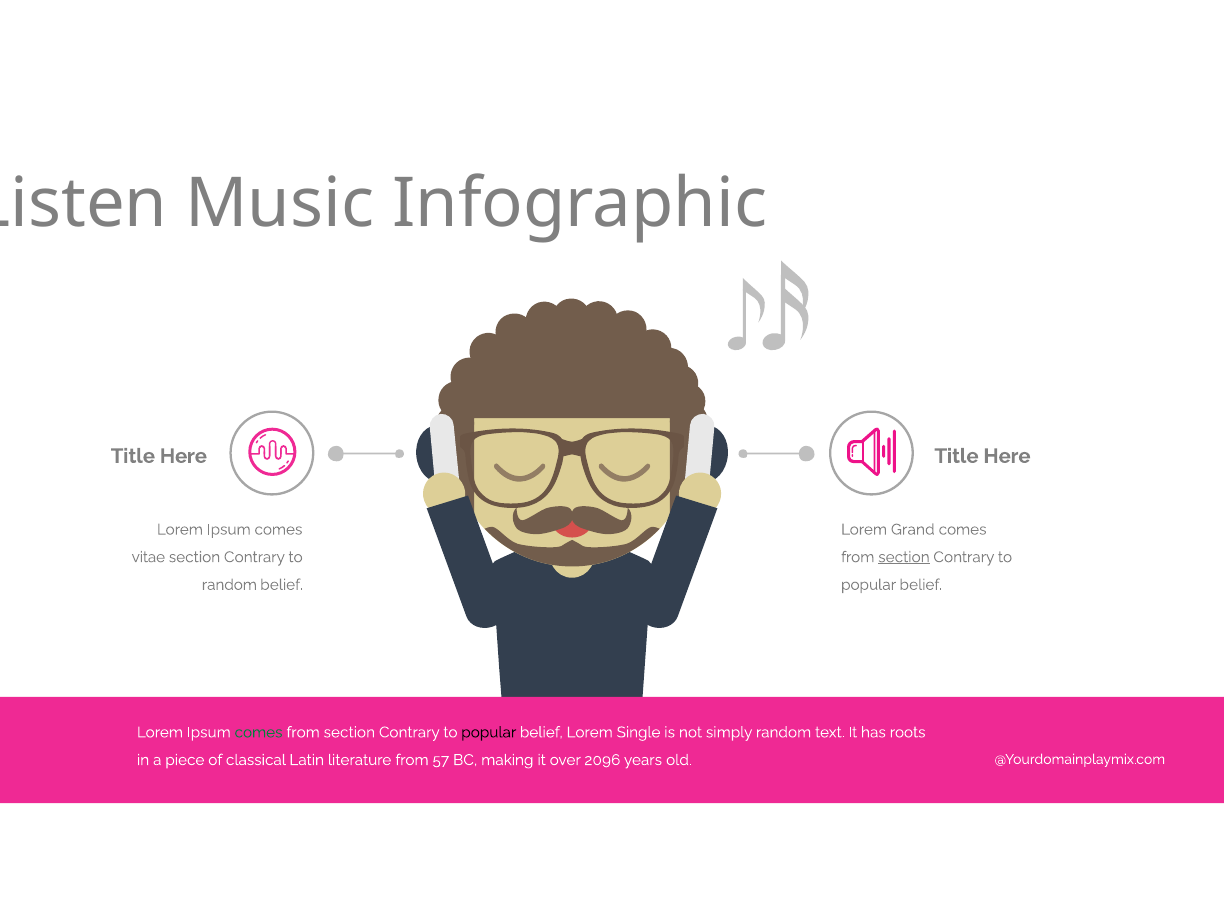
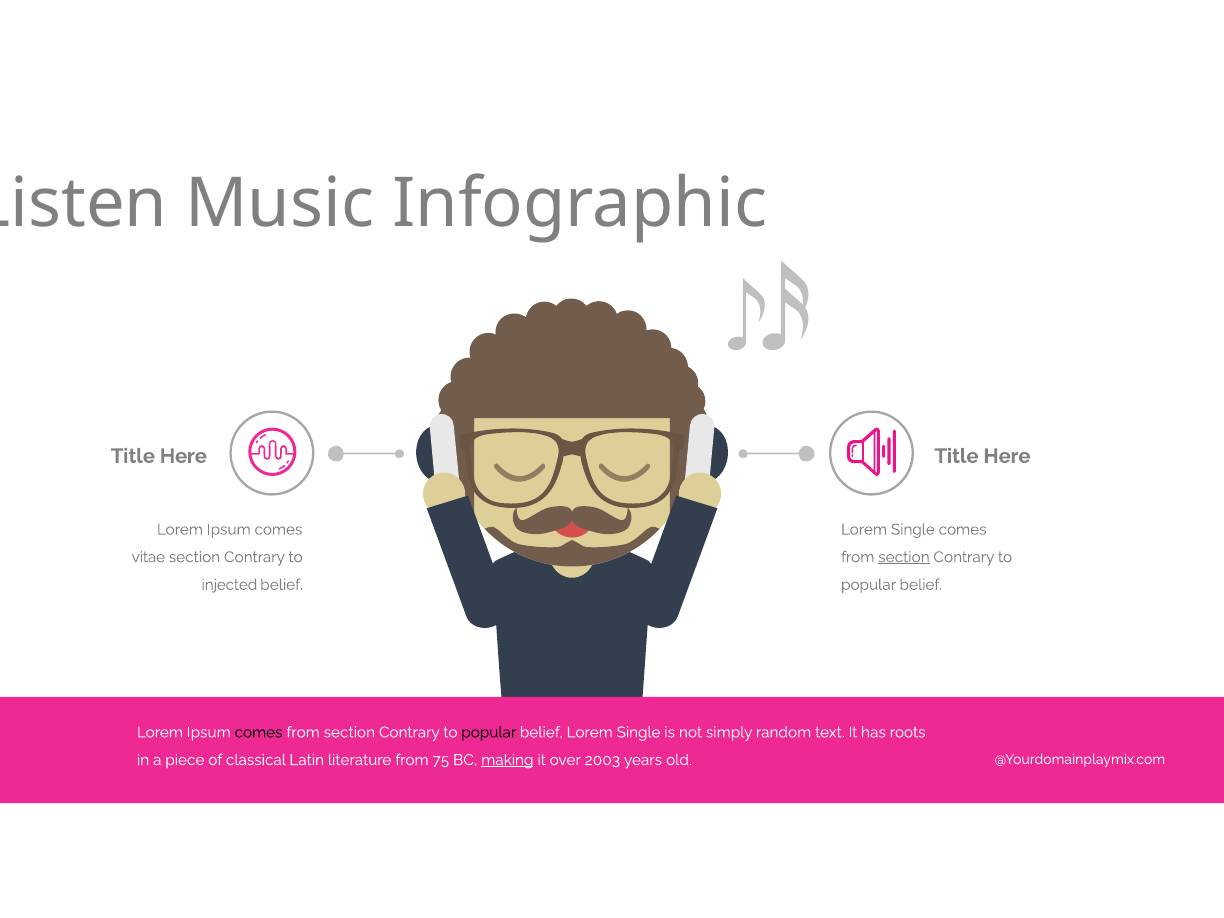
Grand at (913, 530): Grand -> Single
random at (229, 585): random -> injected
comes at (259, 732) colour: green -> black
57: 57 -> 75
making underline: none -> present
2096: 2096 -> 2003
